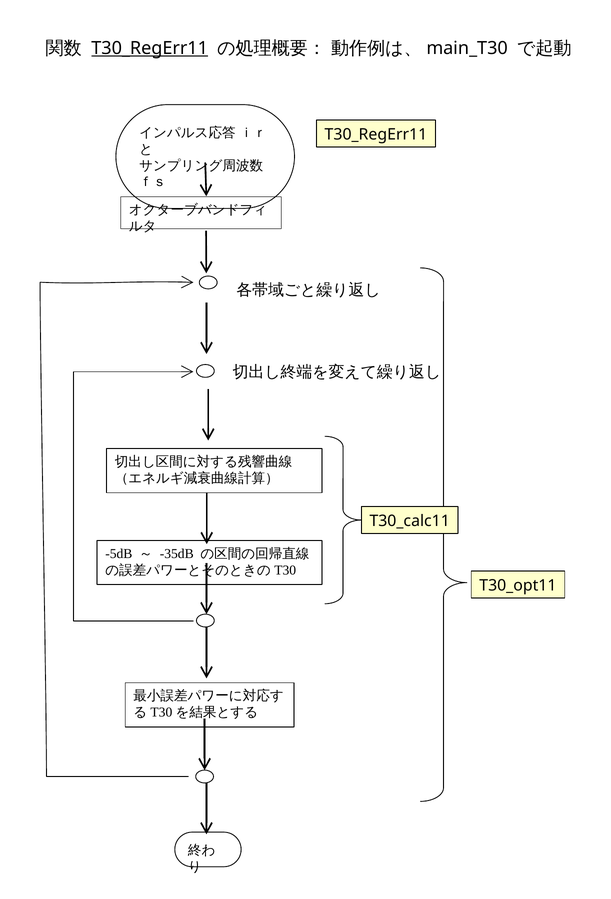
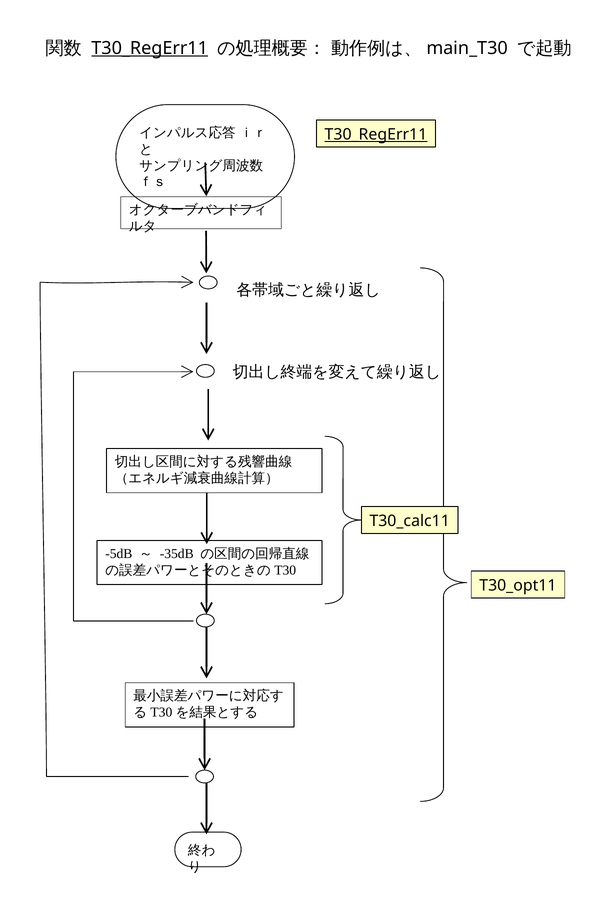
T30_RegErr11 at (376, 134) underline: none -> present
